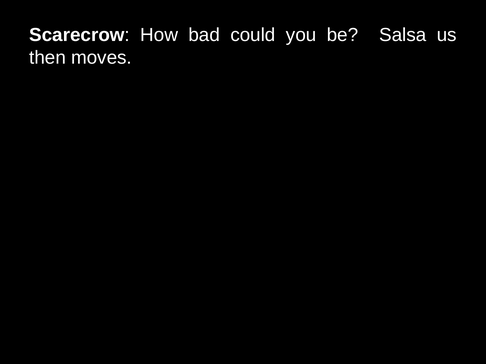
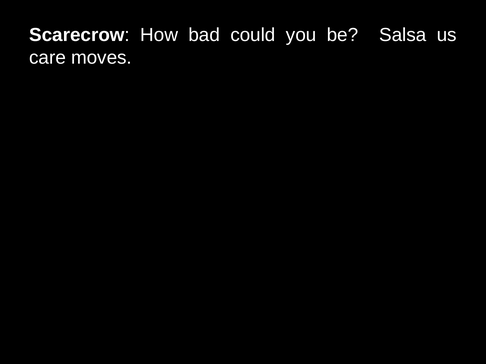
then: then -> care
